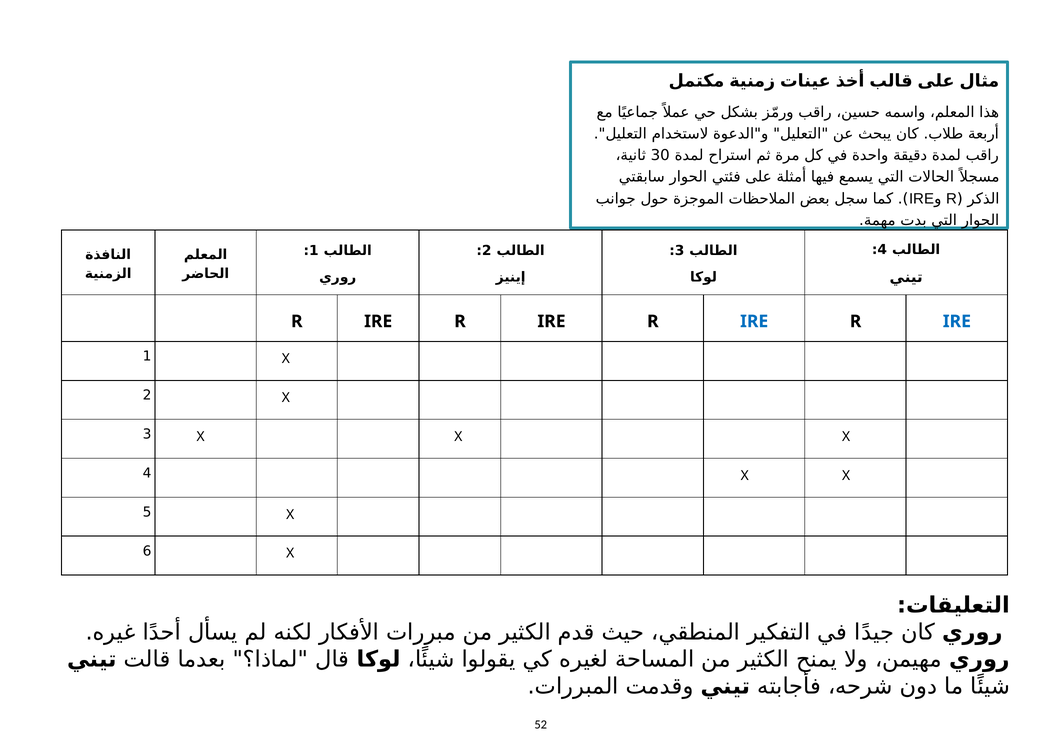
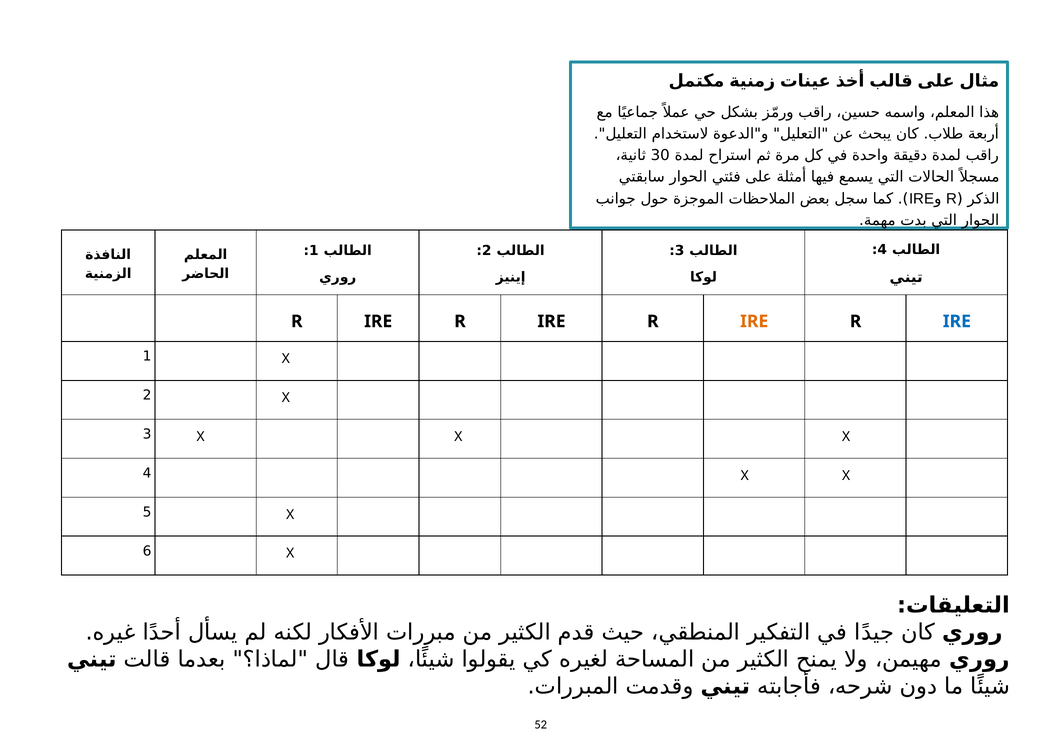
IRE at (754, 322) colour: blue -> orange
